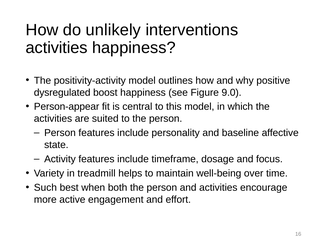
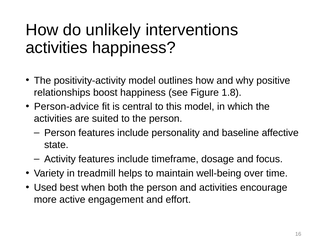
dysregulated: dysregulated -> relationships
9.0: 9.0 -> 1.8
Person-appear: Person-appear -> Person-advice
Such: Such -> Used
